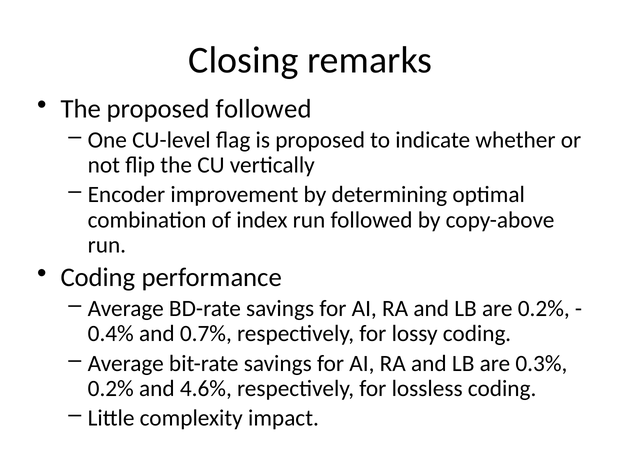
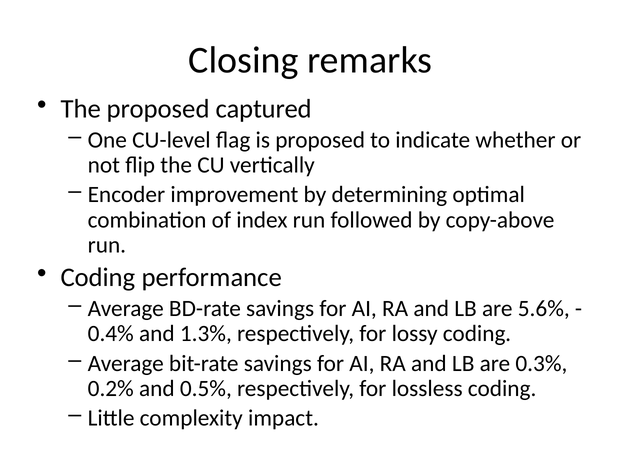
proposed followed: followed -> captured
are 0.2%: 0.2% -> 5.6%
0.7%: 0.7% -> 1.3%
4.6%: 4.6% -> 0.5%
